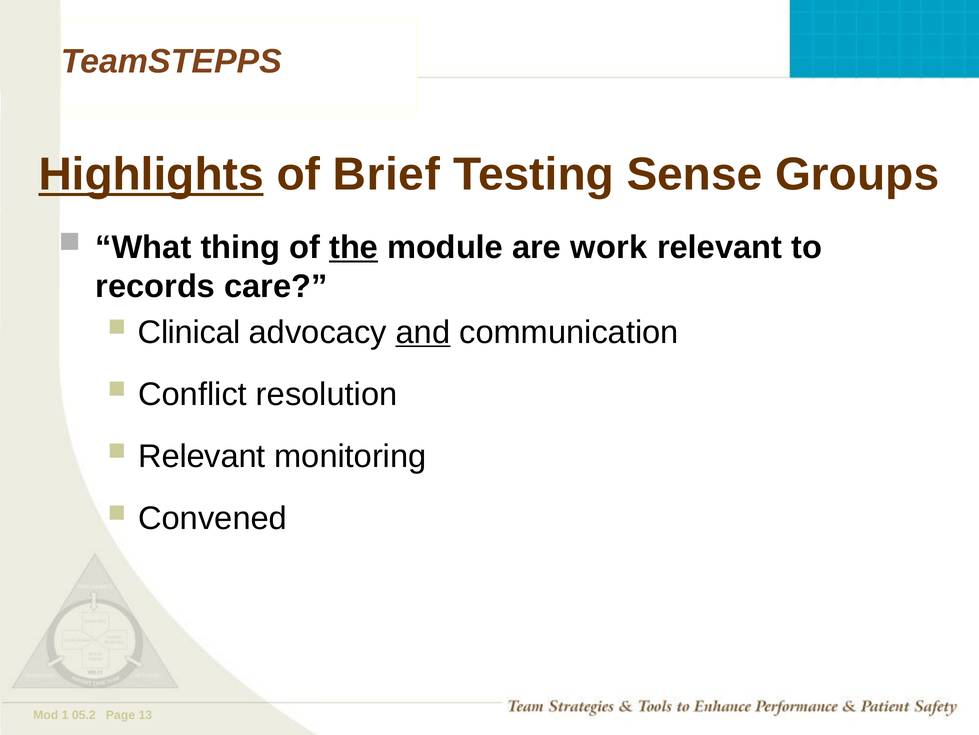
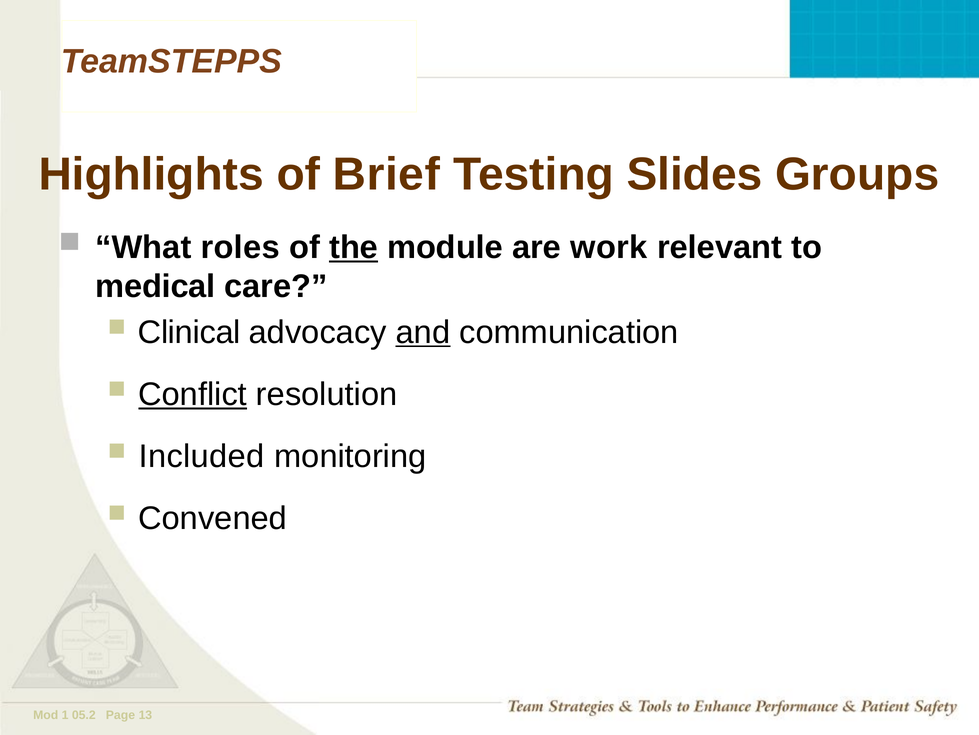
Highlights underline: present -> none
Sense: Sense -> Slides
thing: thing -> roles
records: records -> medical
Conflict underline: none -> present
Relevant at (202, 456): Relevant -> Included
